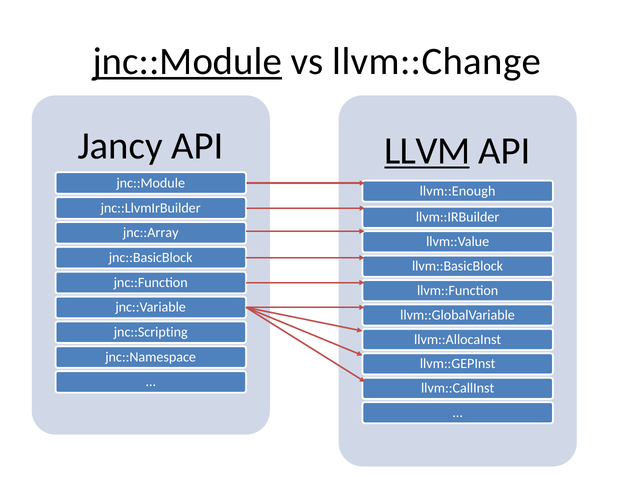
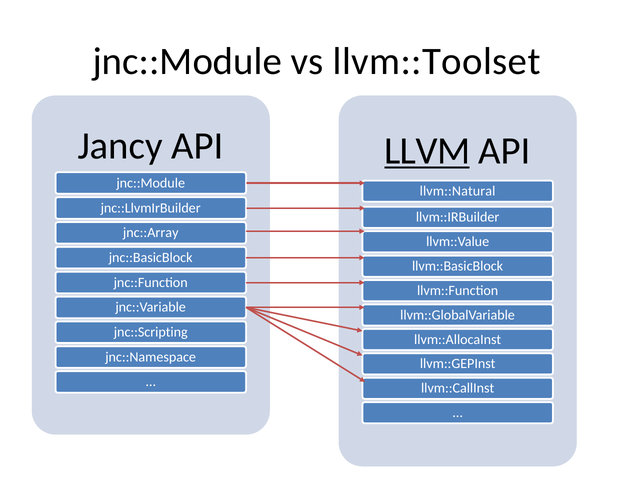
jnc::Module at (187, 61) underline: present -> none
llvm::Change: llvm::Change -> llvm::Toolset
llvm::Enough: llvm::Enough -> llvm::Natural
